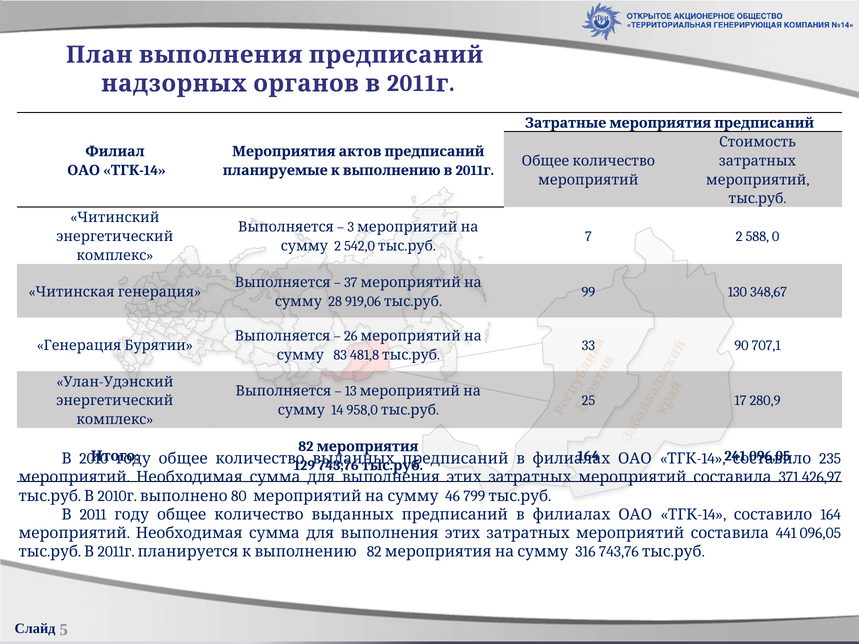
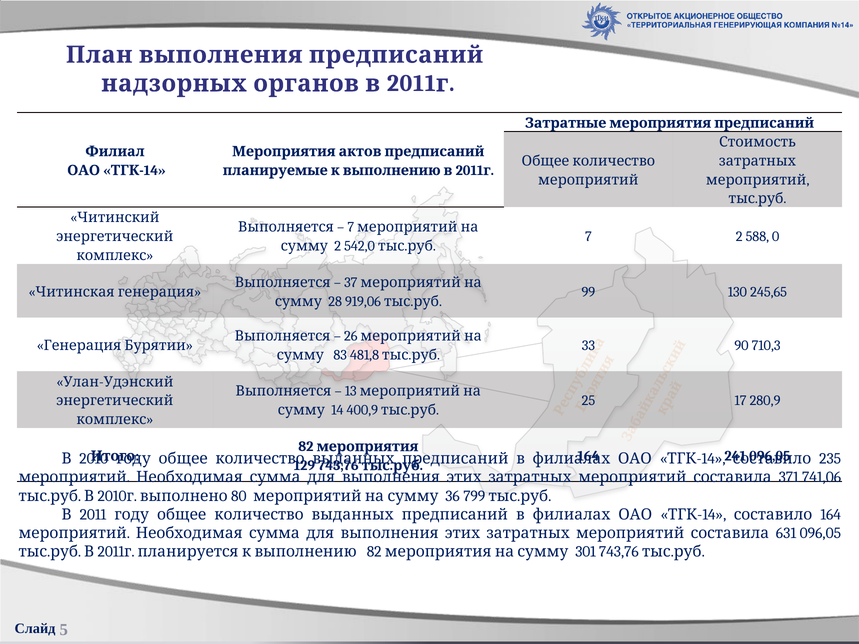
3 at (351, 227): 3 -> 7
348,67: 348,67 -> 245,65
707,1: 707,1 -> 710,3
958,0: 958,0 -> 400,9
426,97: 426,97 -> 741,06
46: 46 -> 36
441: 441 -> 631
316: 316 -> 301
